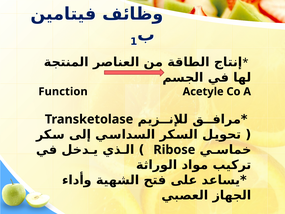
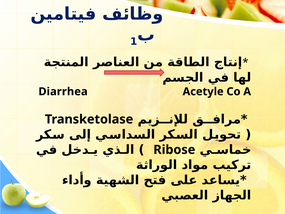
Function: Function -> Diarrhea
